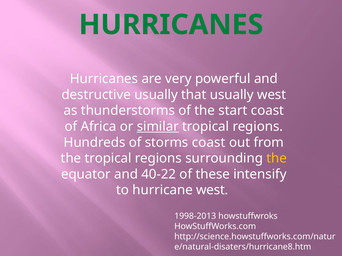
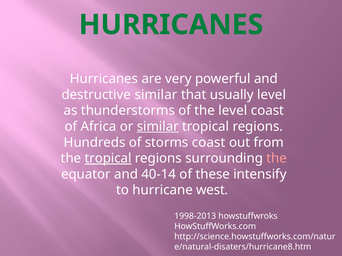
destructive usually: usually -> similar
usually west: west -> level
the start: start -> level
tropical at (108, 159) underline: none -> present
the at (277, 159) colour: yellow -> pink
40-22: 40-22 -> 40-14
